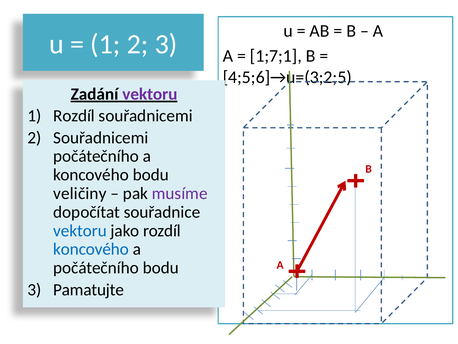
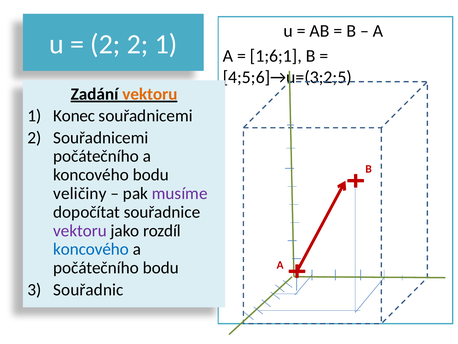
1 at (105, 44): 1 -> 2
2 3: 3 -> 1
1;7;1: 1;7;1 -> 1;6;1
vektoru at (150, 94) colour: purple -> orange
Rozdíl at (74, 116): Rozdíl -> Konec
vektoru at (80, 230) colour: blue -> purple
Pamatujte: Pamatujte -> Souřadnic
